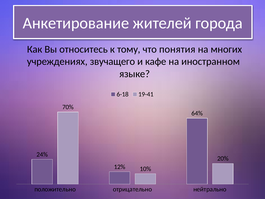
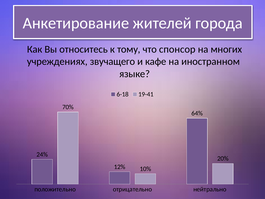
понятия: понятия -> спонсор
